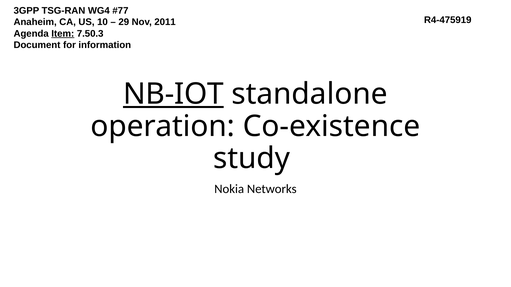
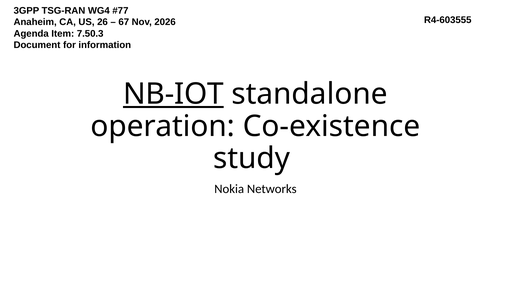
R4-475919: R4-475919 -> R4-603555
10: 10 -> 26
29: 29 -> 67
2011: 2011 -> 2026
Item underline: present -> none
